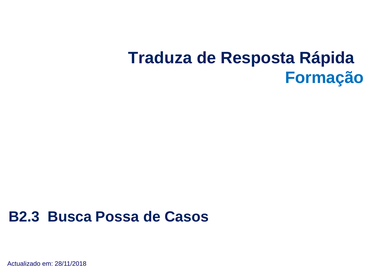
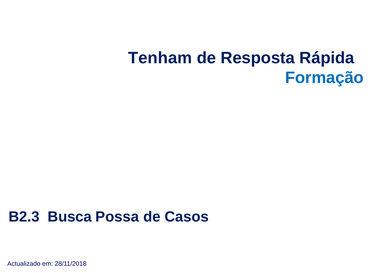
Traduza: Traduza -> Tenham
